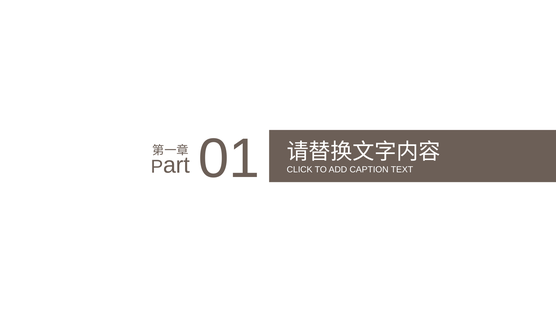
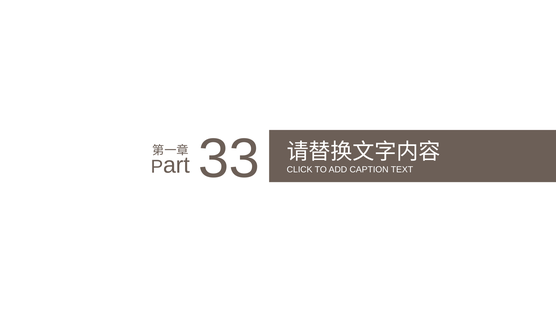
01: 01 -> 33
